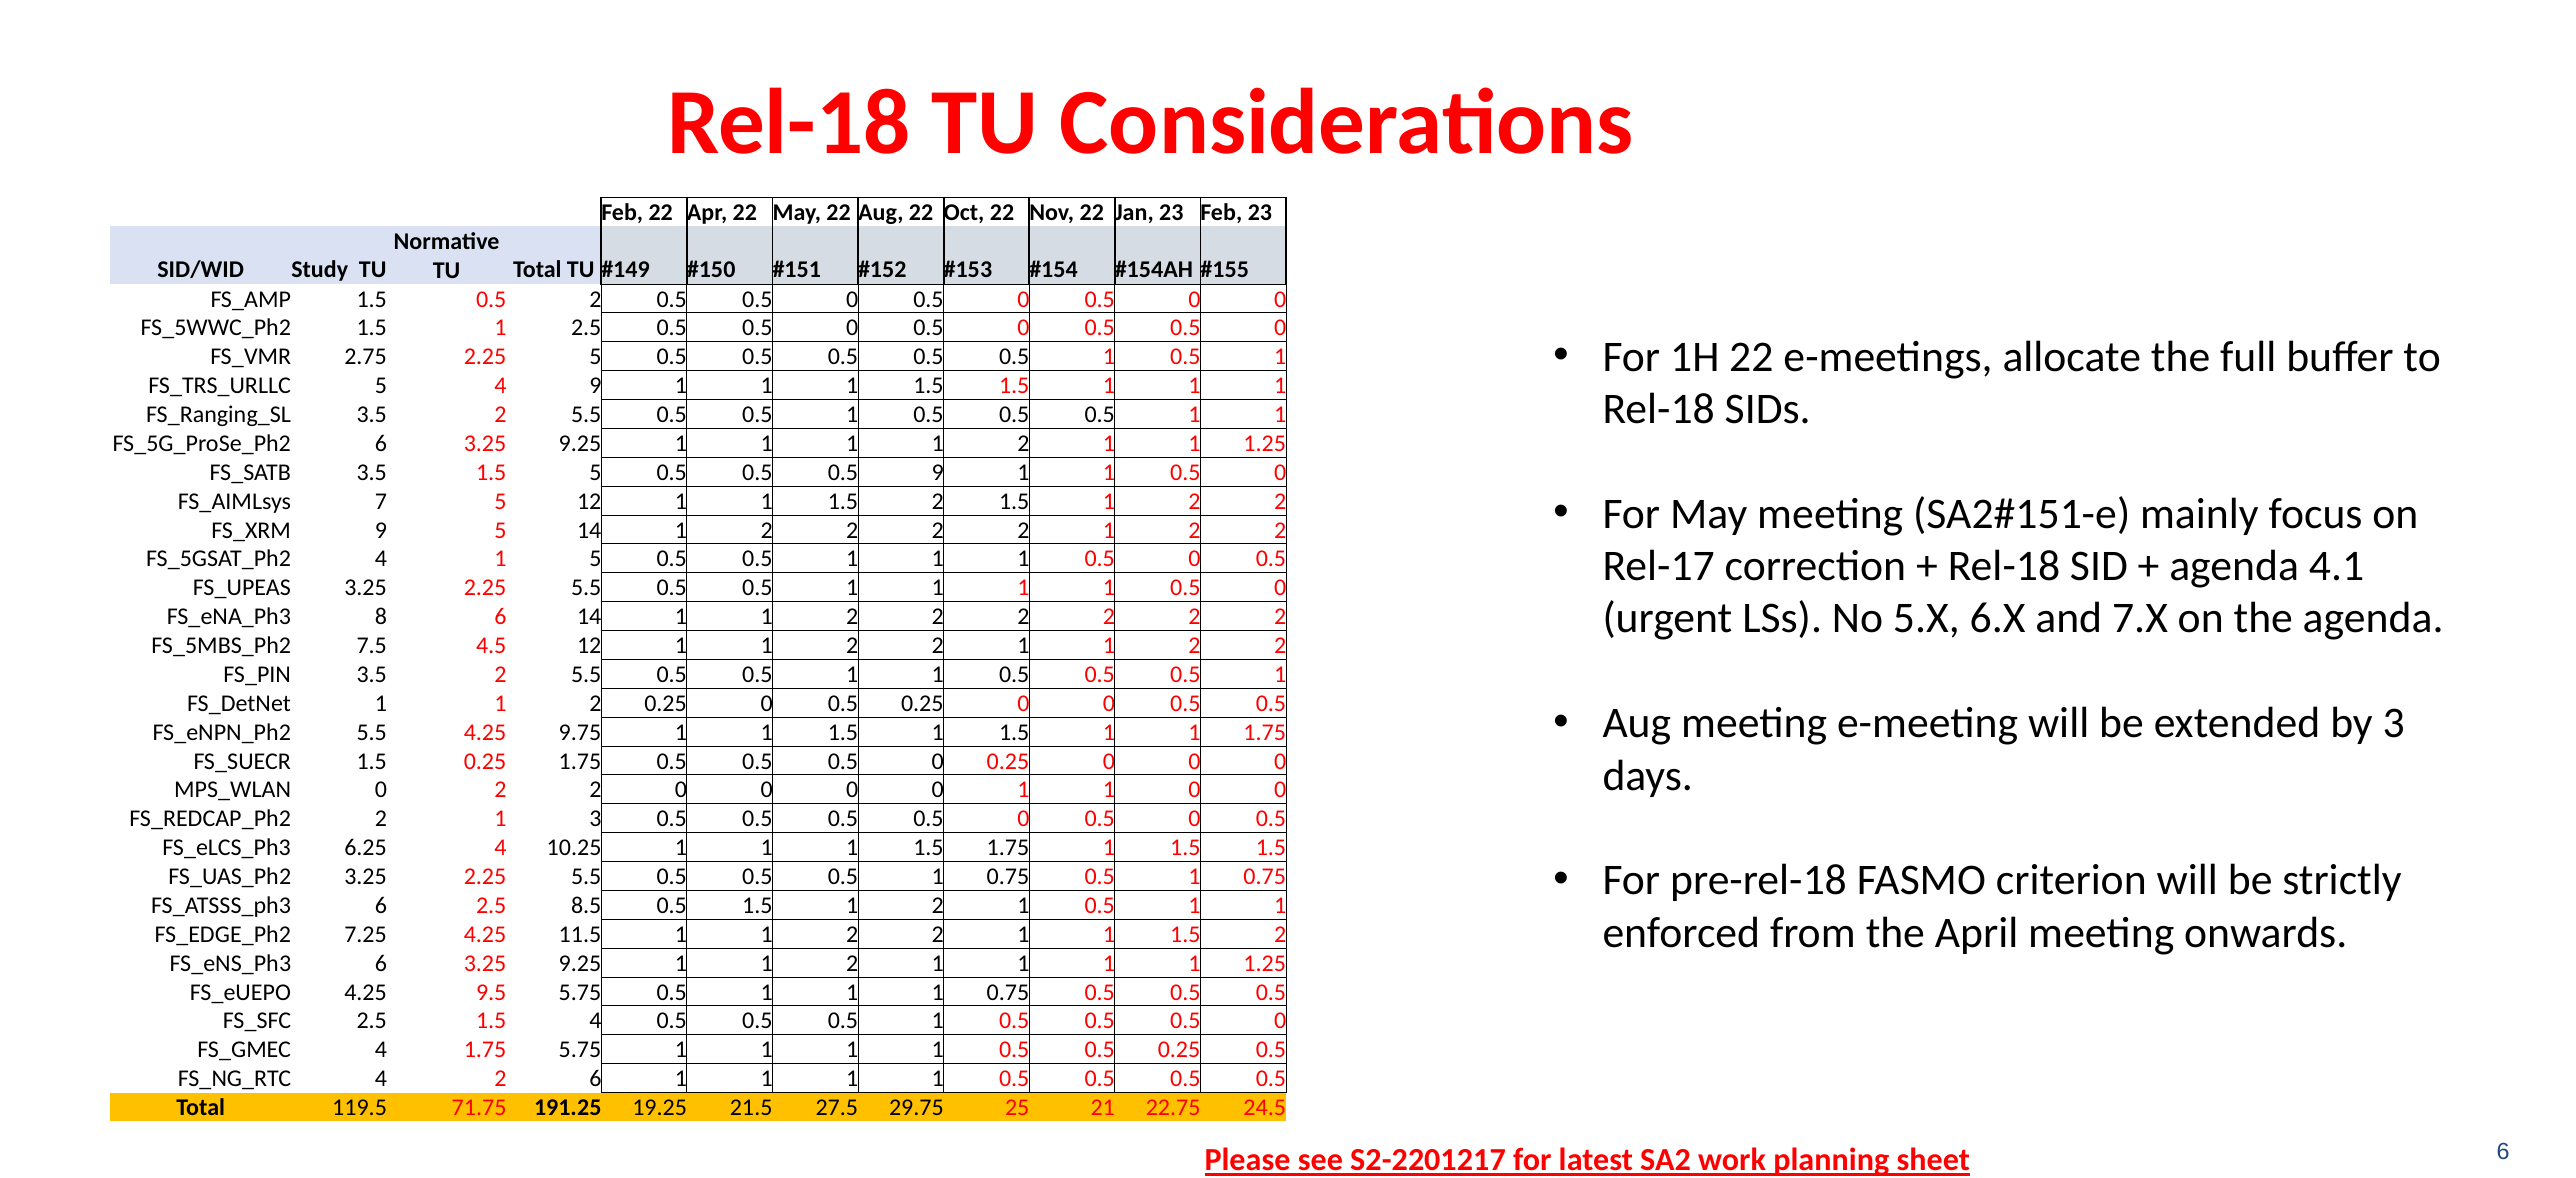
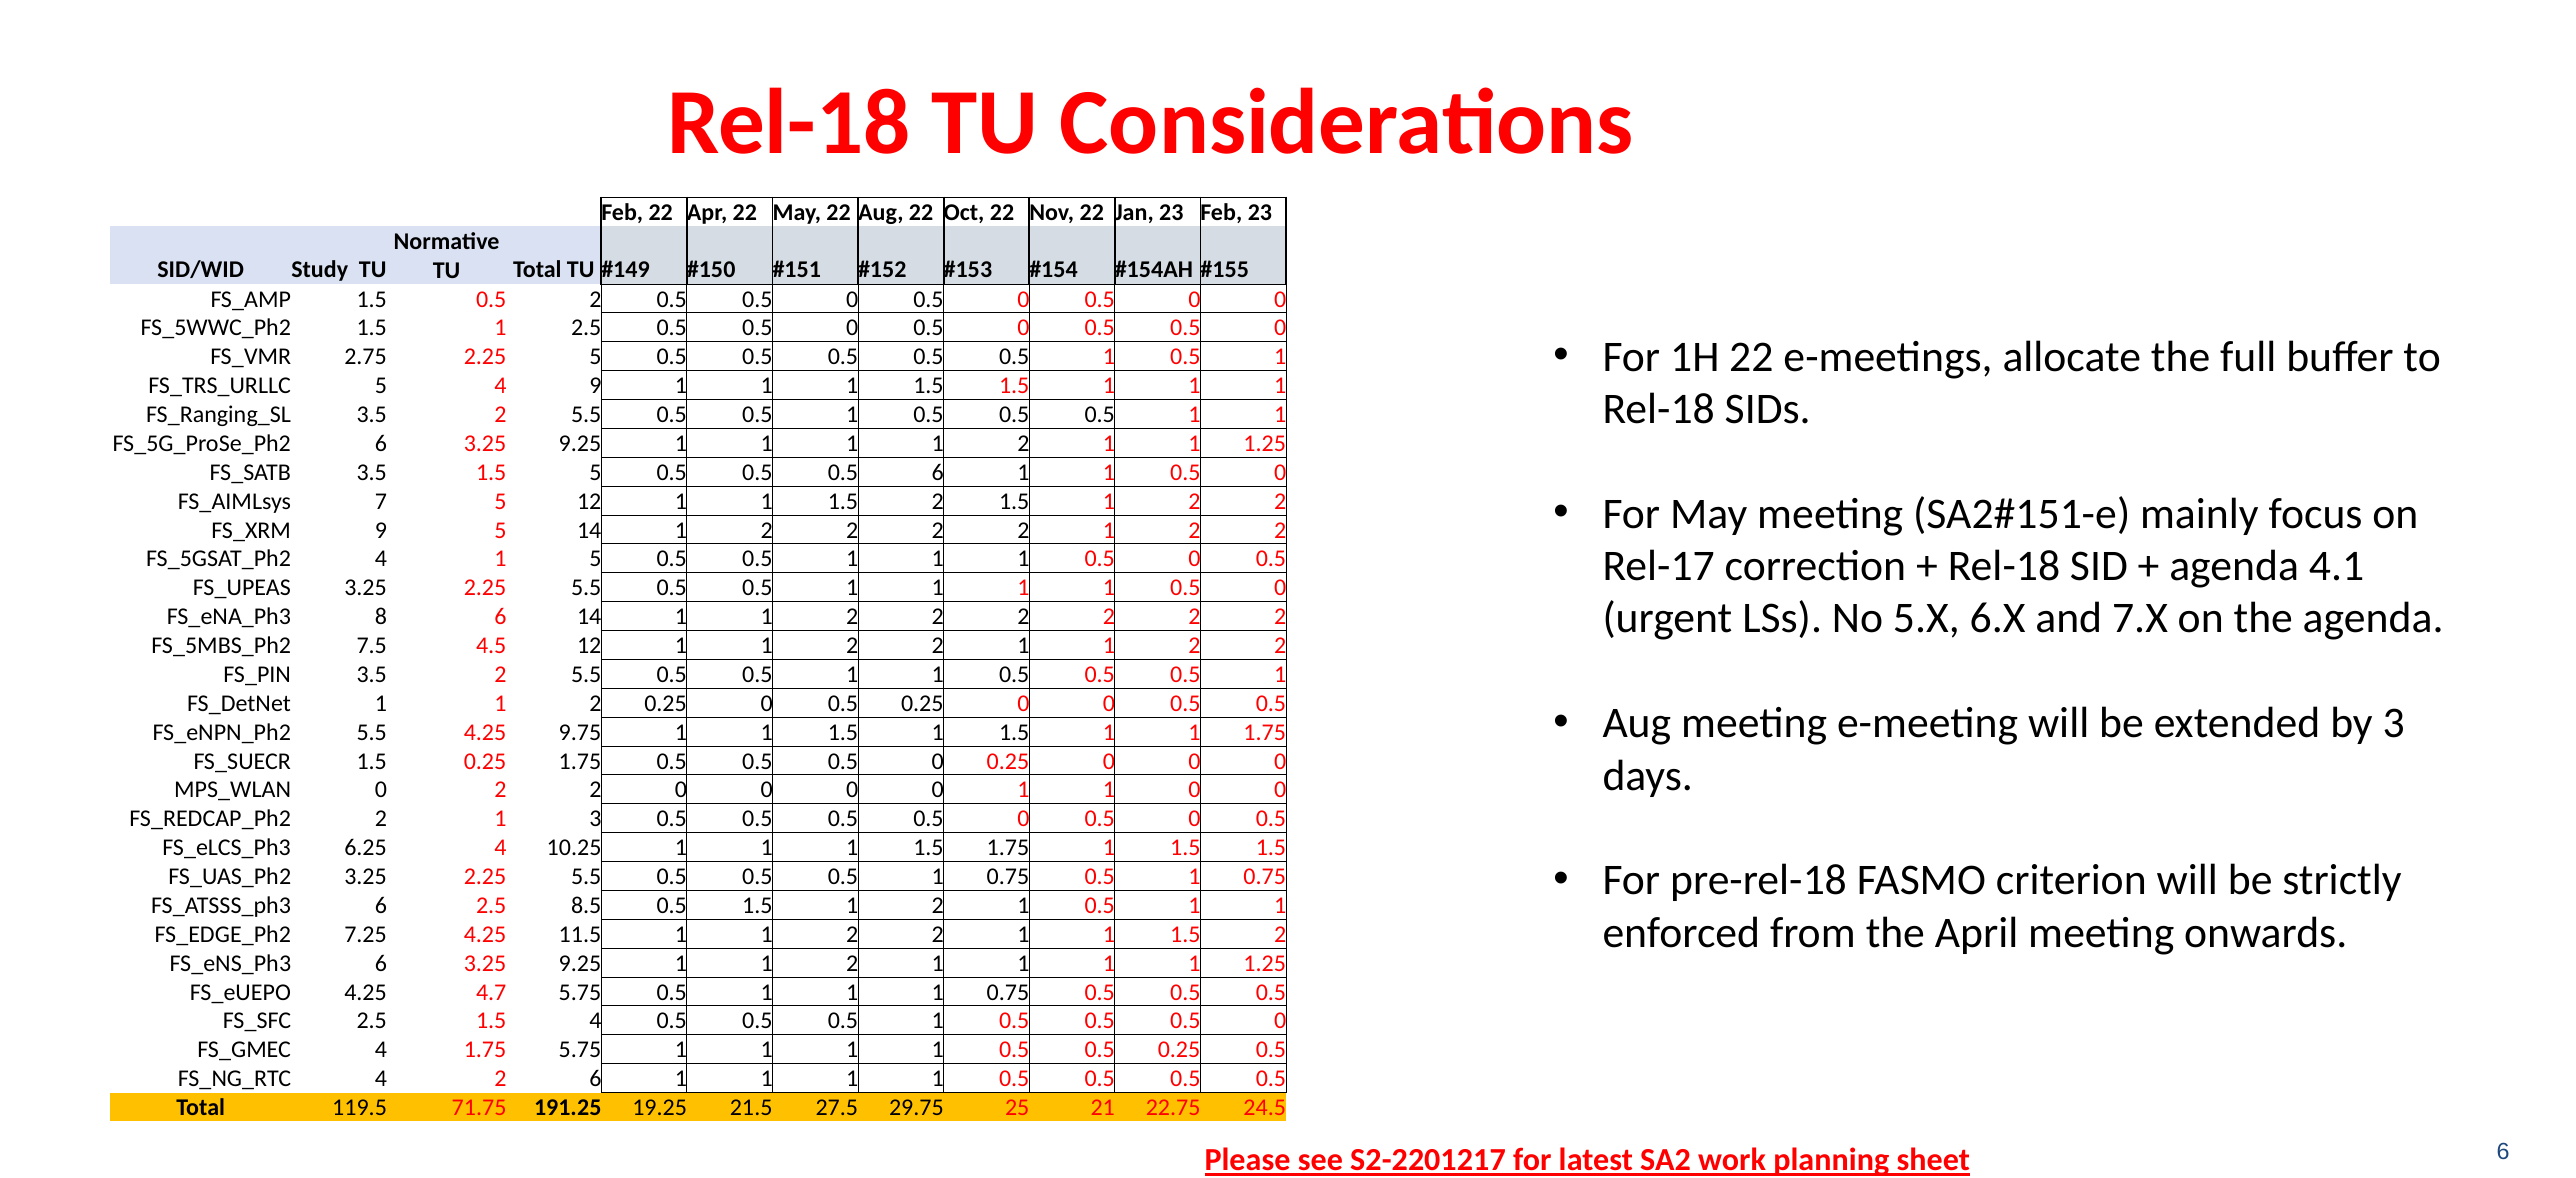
0.5 9: 9 -> 6
9.5: 9.5 -> 4.7
